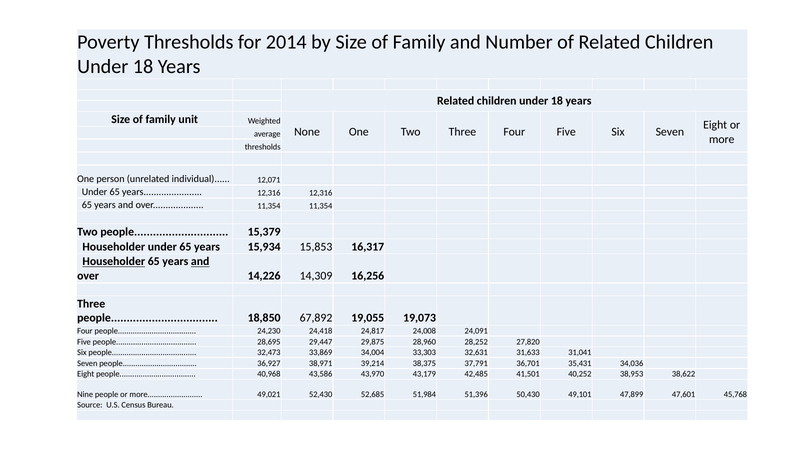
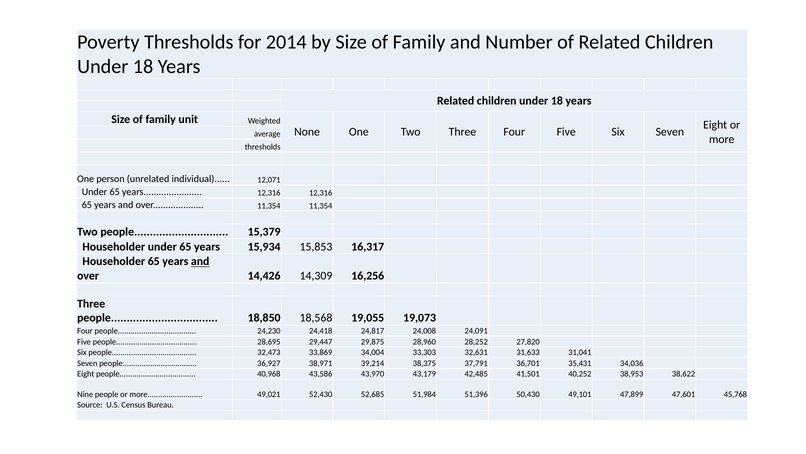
Householder at (114, 261) underline: present -> none
14,226: 14,226 -> 14,426
67,892: 67,892 -> 18,568
